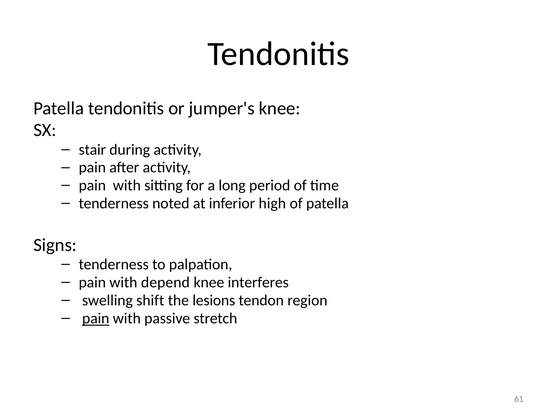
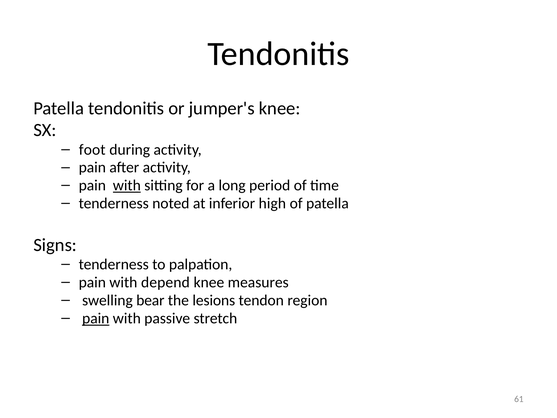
stair: stair -> foot
with at (127, 185) underline: none -> present
interferes: interferes -> measures
shift: shift -> bear
